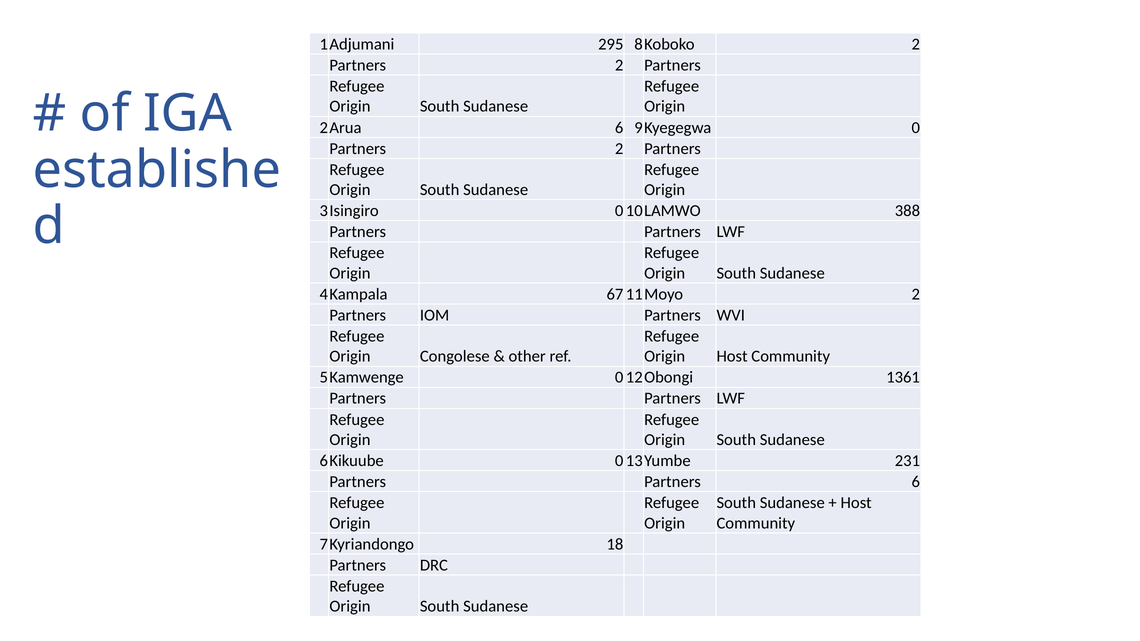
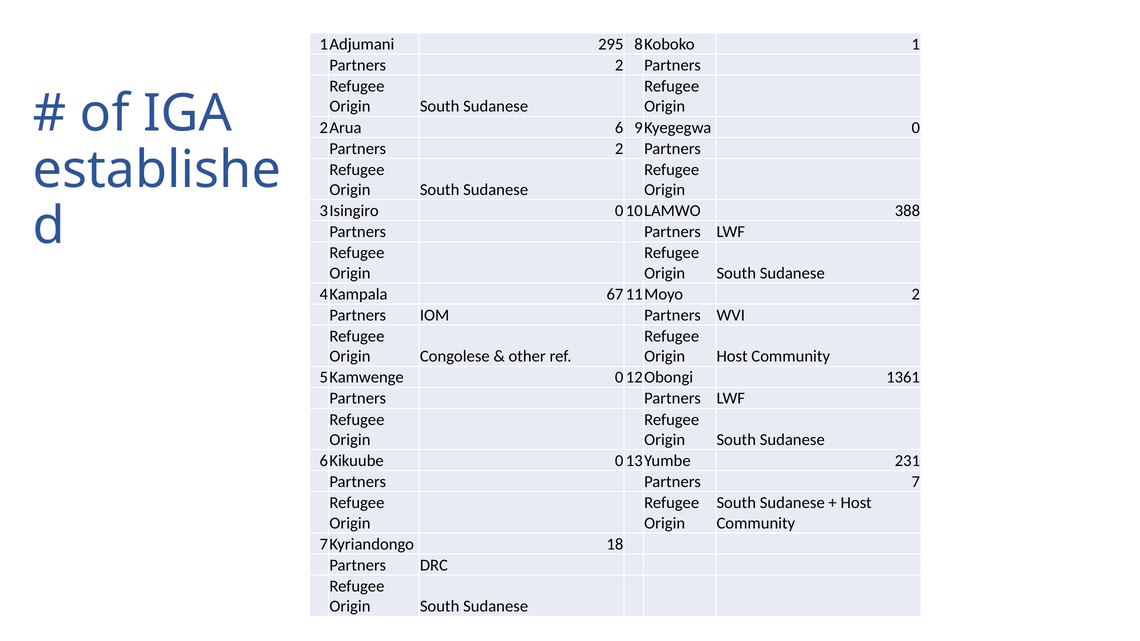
2 at (916, 44): 2 -> 1
Partners 6: 6 -> 7
